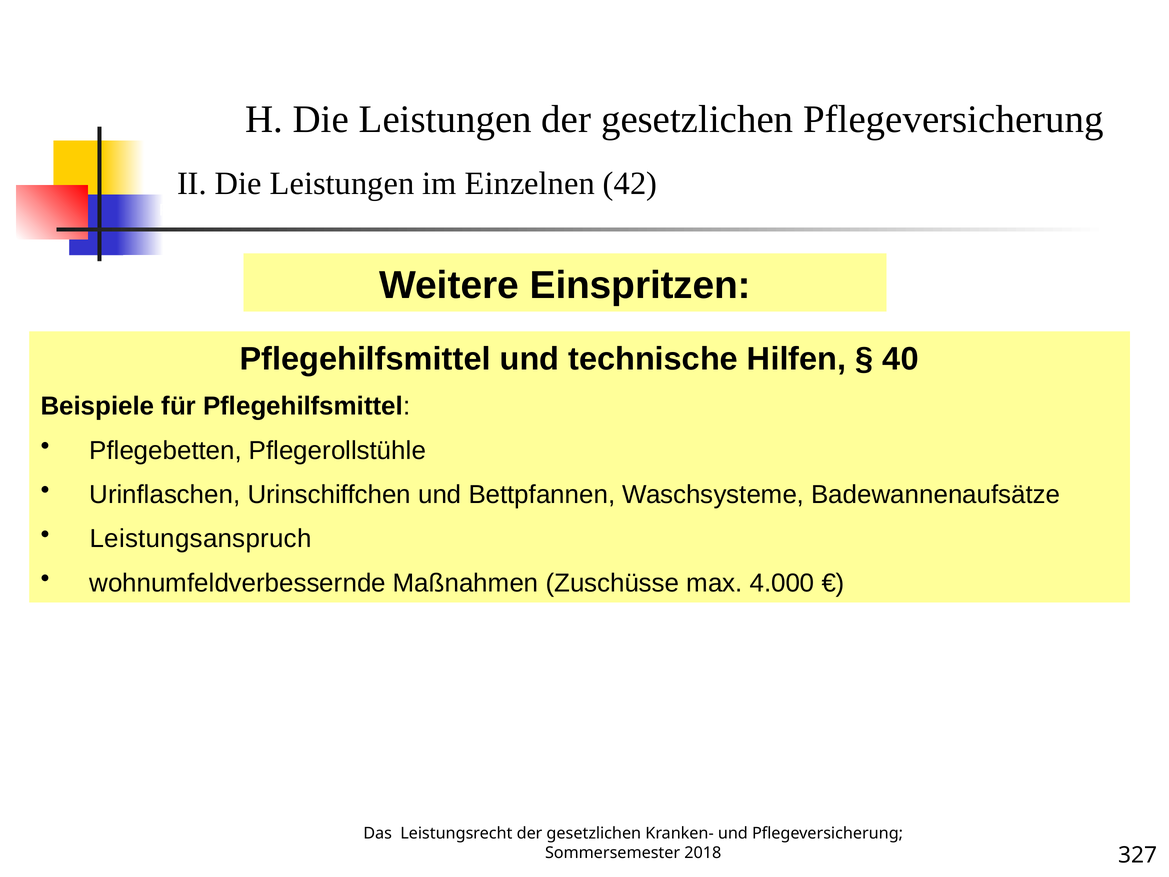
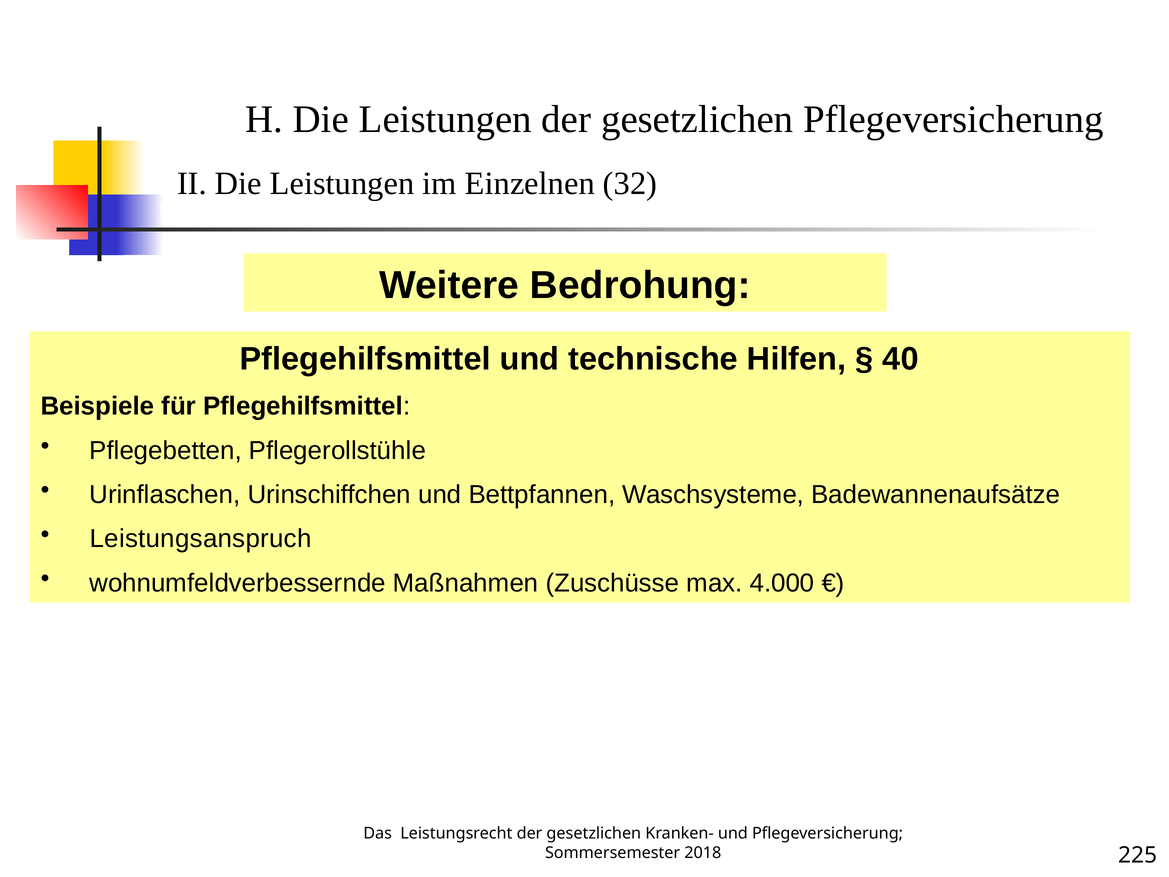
42: 42 -> 32
Einspritzen: Einspritzen -> Bedrohung
327: 327 -> 225
